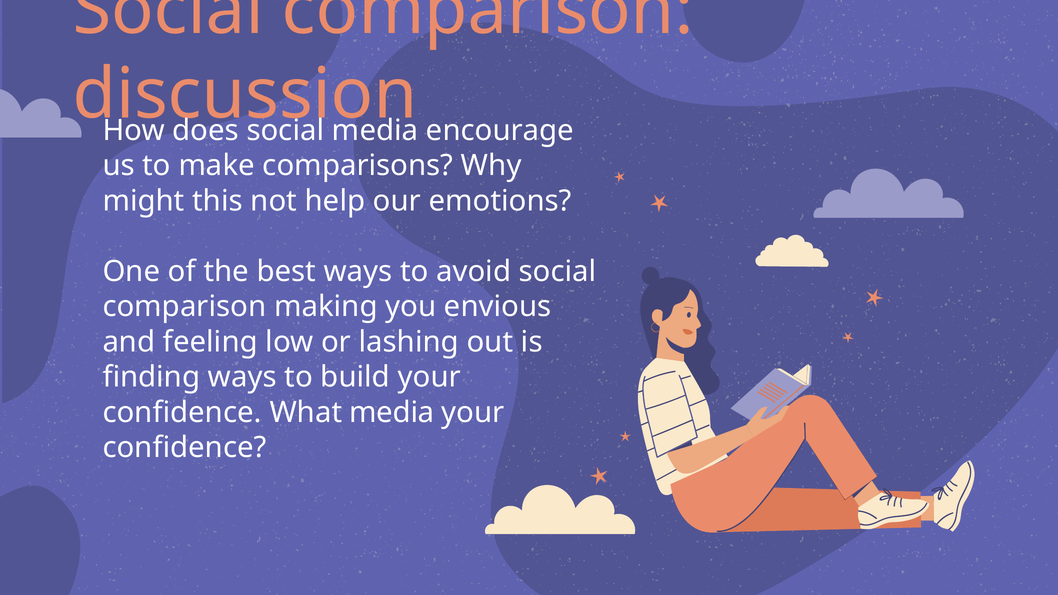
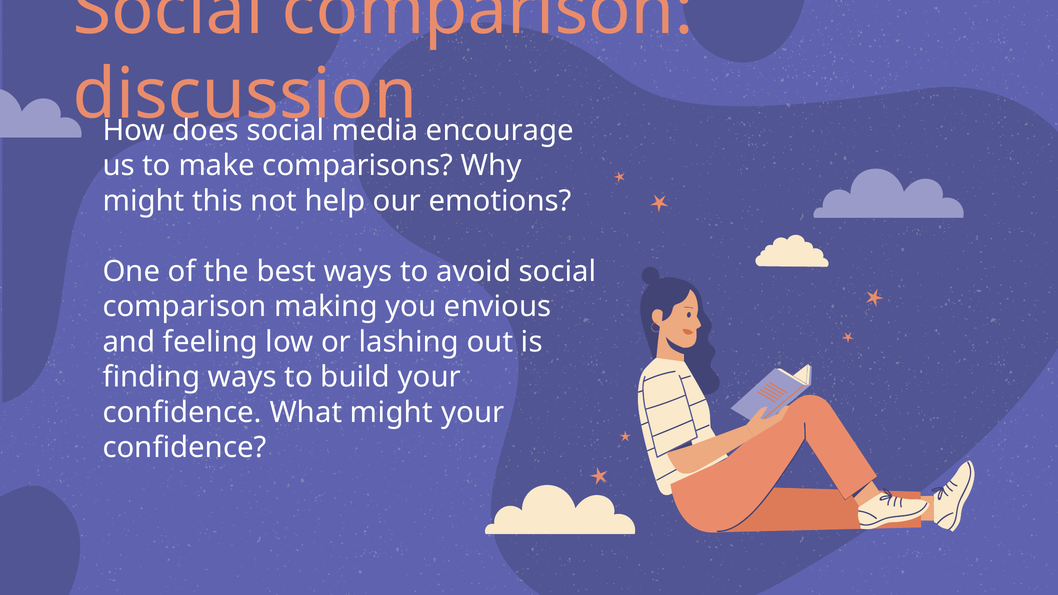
What media: media -> might
